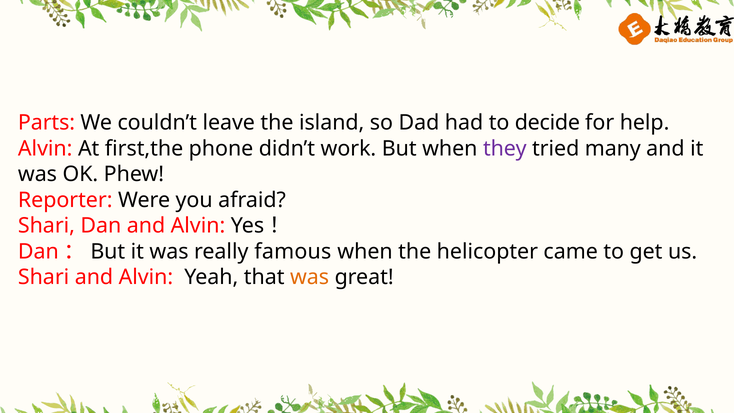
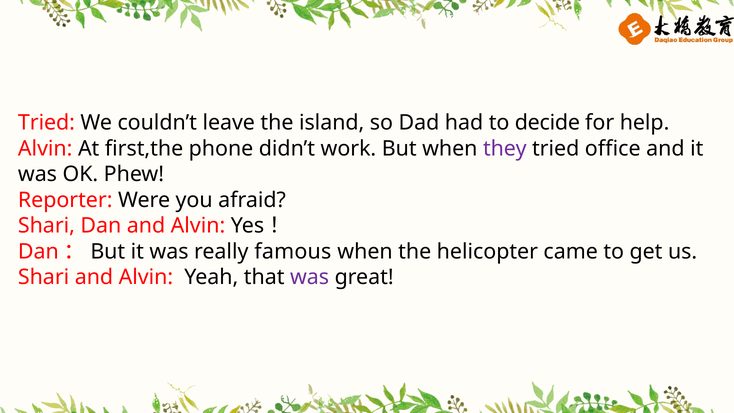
Parts at (47, 123): Parts -> Tried
many: many -> office
was at (310, 277) colour: orange -> purple
